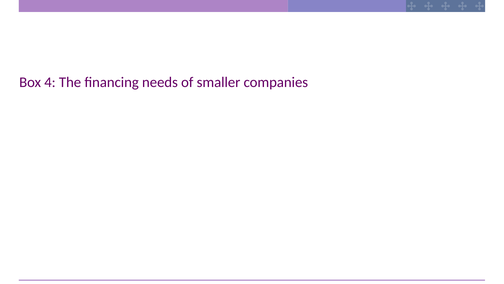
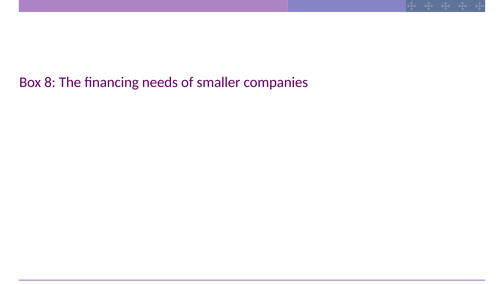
4: 4 -> 8
